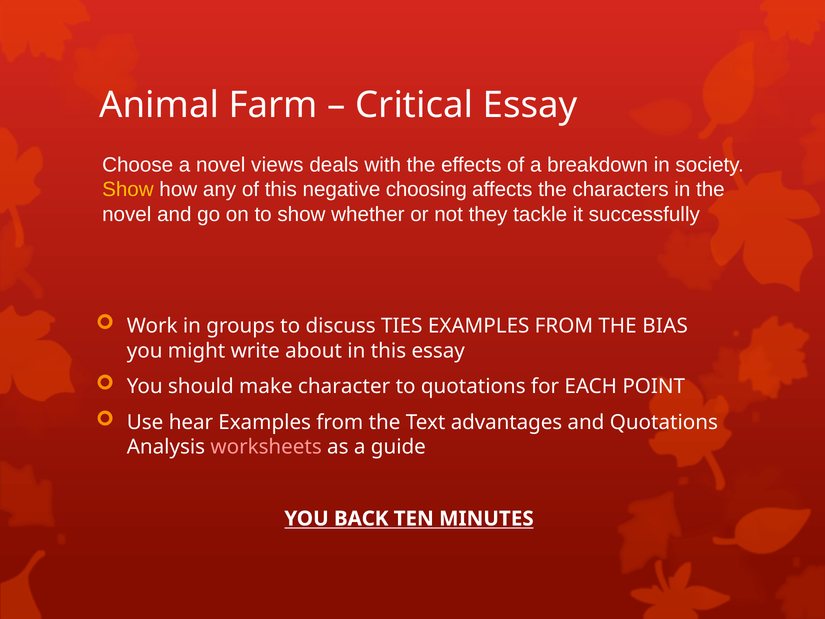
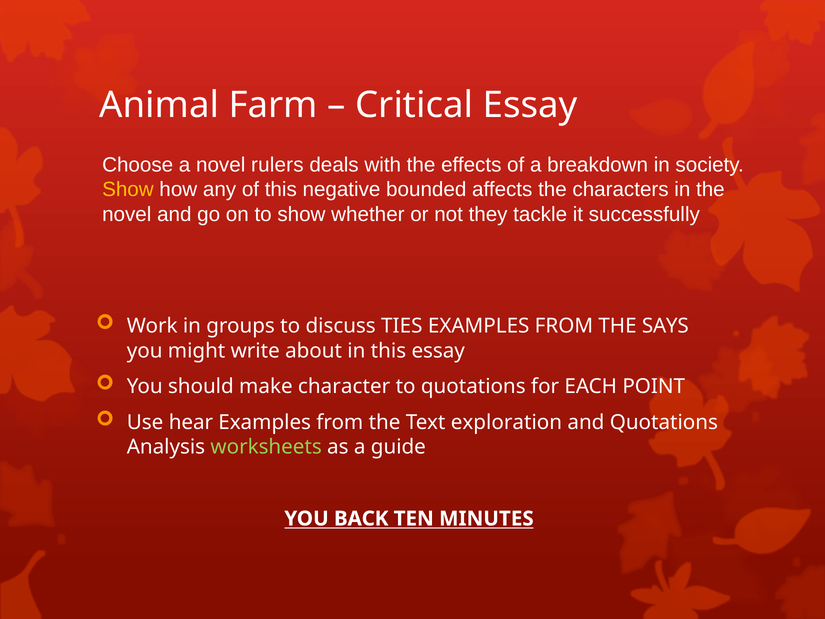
views: views -> rulers
choosing: choosing -> bounded
BIAS: BIAS -> SAYS
advantages: advantages -> exploration
worksheets colour: pink -> light green
